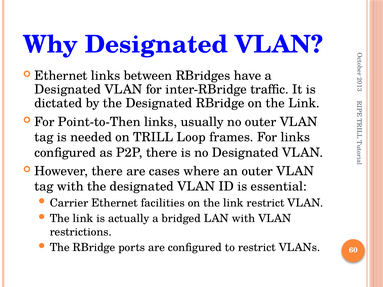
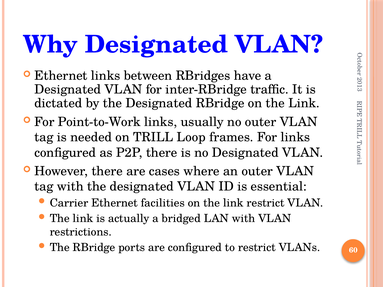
Point-to-Then: Point-to-Then -> Point-to-Work
